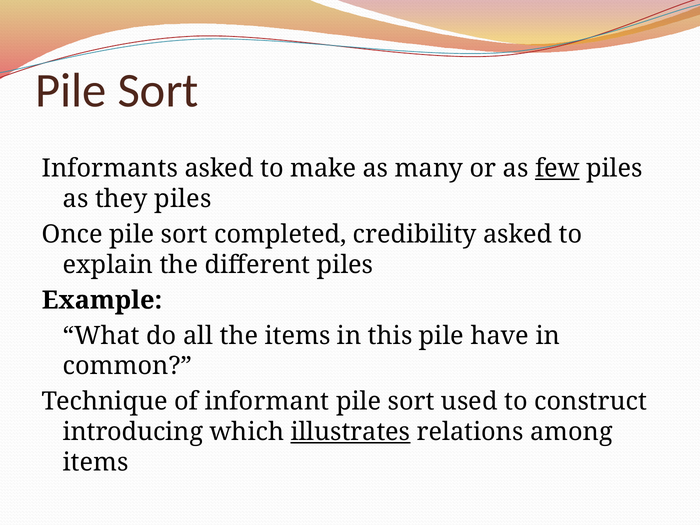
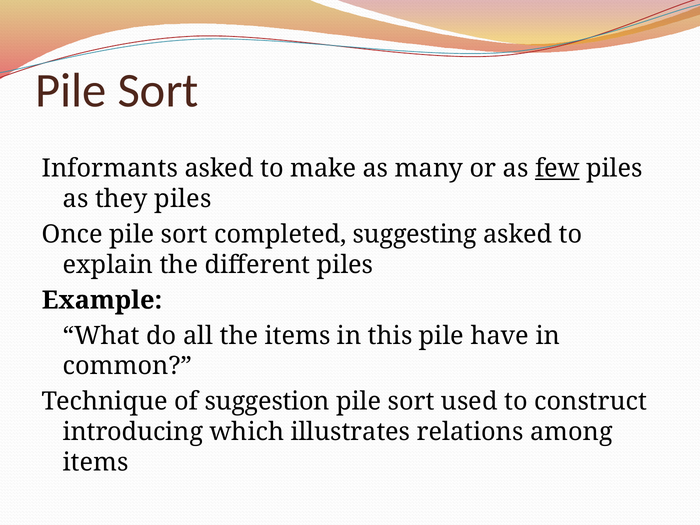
credibility: credibility -> suggesting
informant: informant -> suggestion
illustrates underline: present -> none
